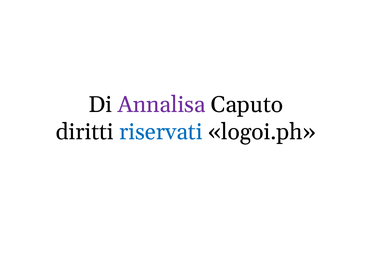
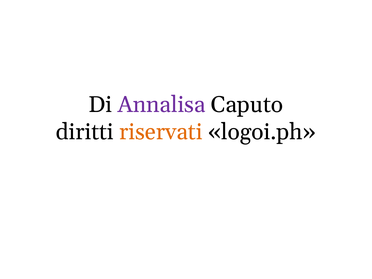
riservati colour: blue -> orange
